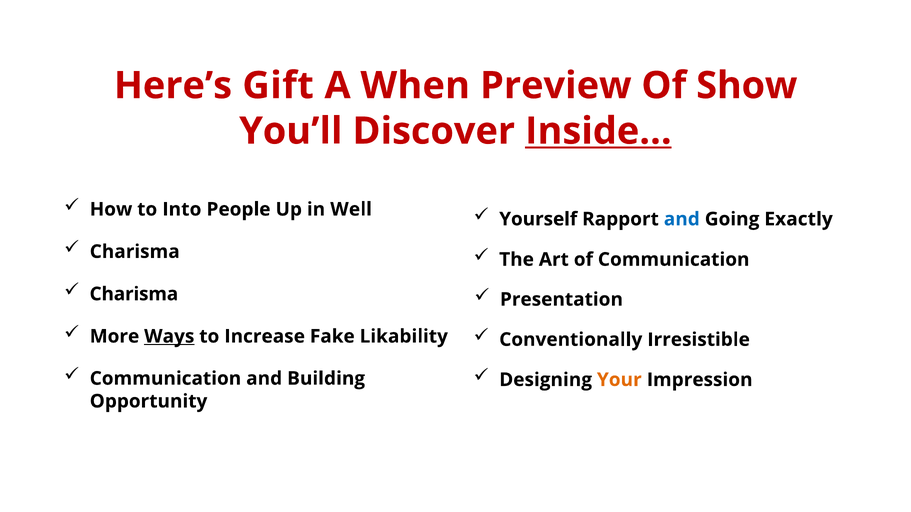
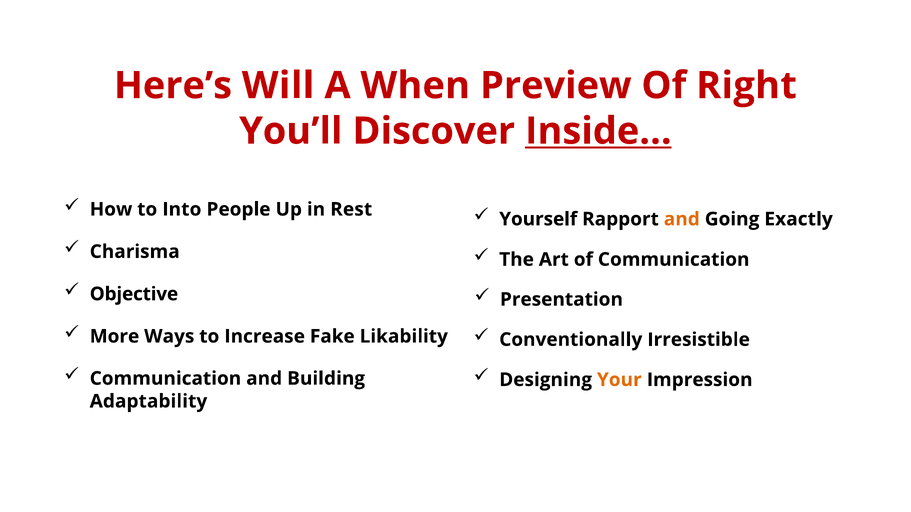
Gift: Gift -> Will
Show: Show -> Right
Well: Well -> Rest
and at (682, 219) colour: blue -> orange
Charisma at (134, 294): Charisma -> Objective
Ways underline: present -> none
Opportunity: Opportunity -> Adaptability
